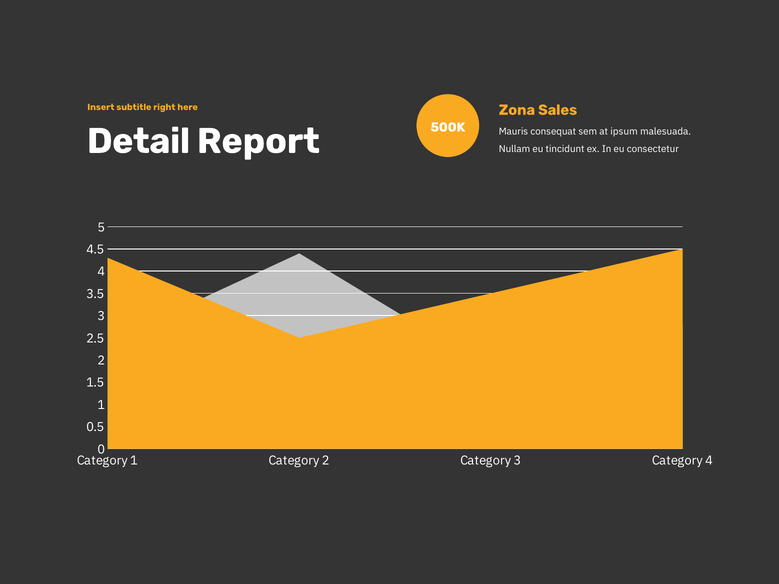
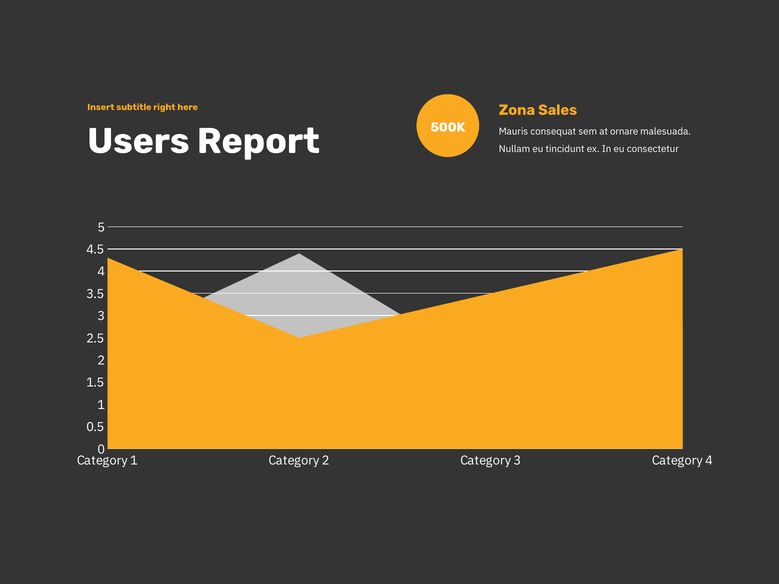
ipsum: ipsum -> ornare
Detail: Detail -> Users
